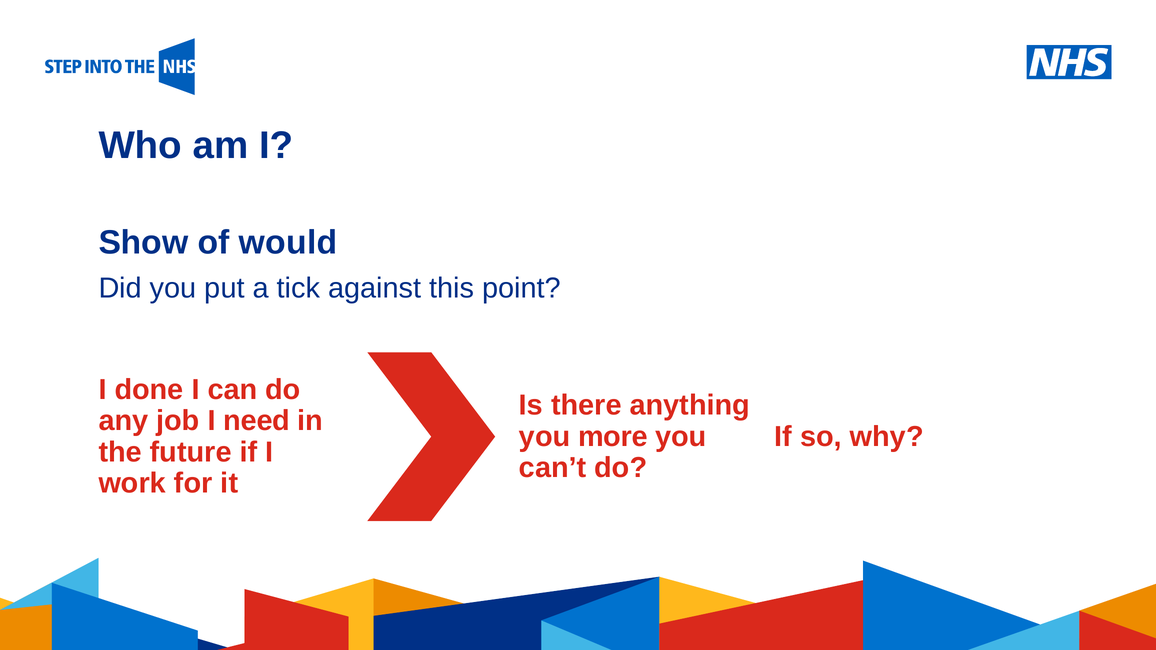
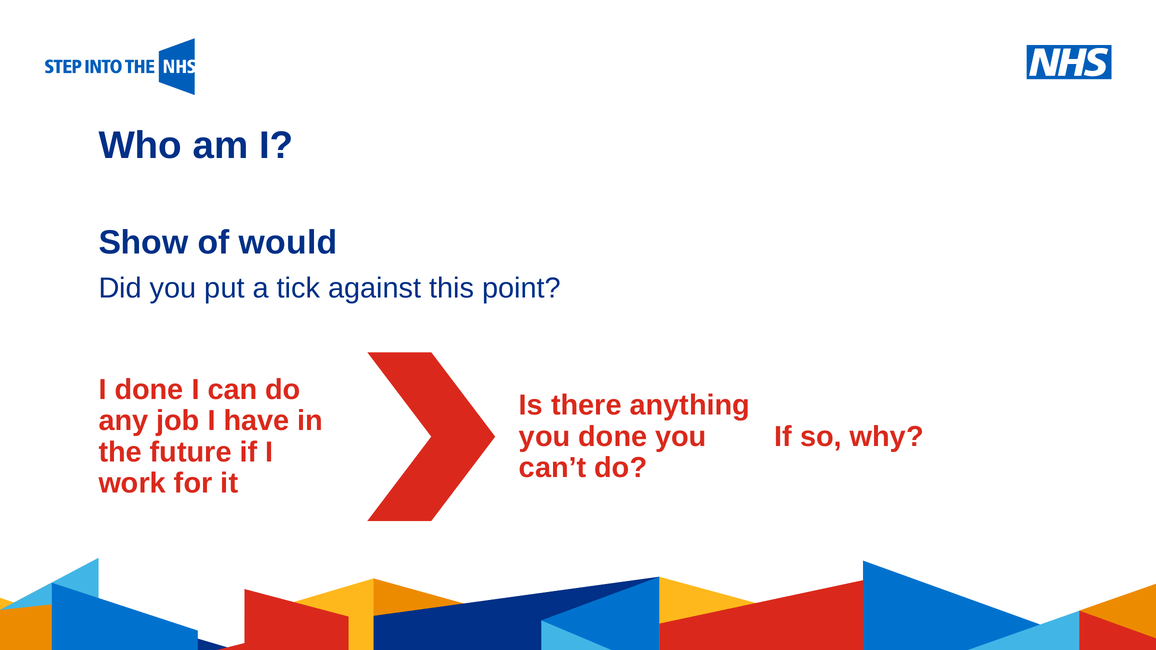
need: need -> have
you more: more -> done
